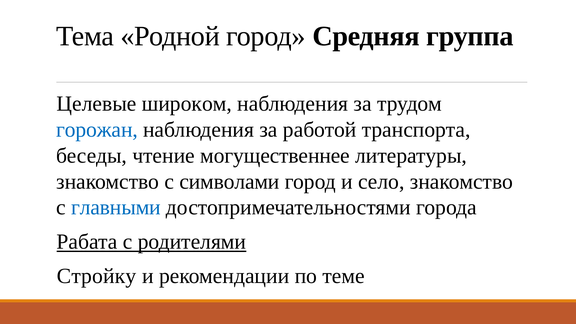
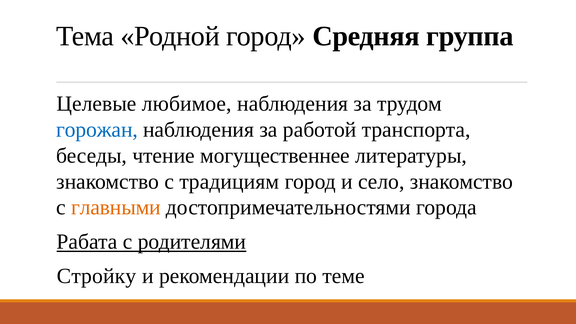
широком: широком -> любимое
символами: символами -> традициям
главными colour: blue -> orange
